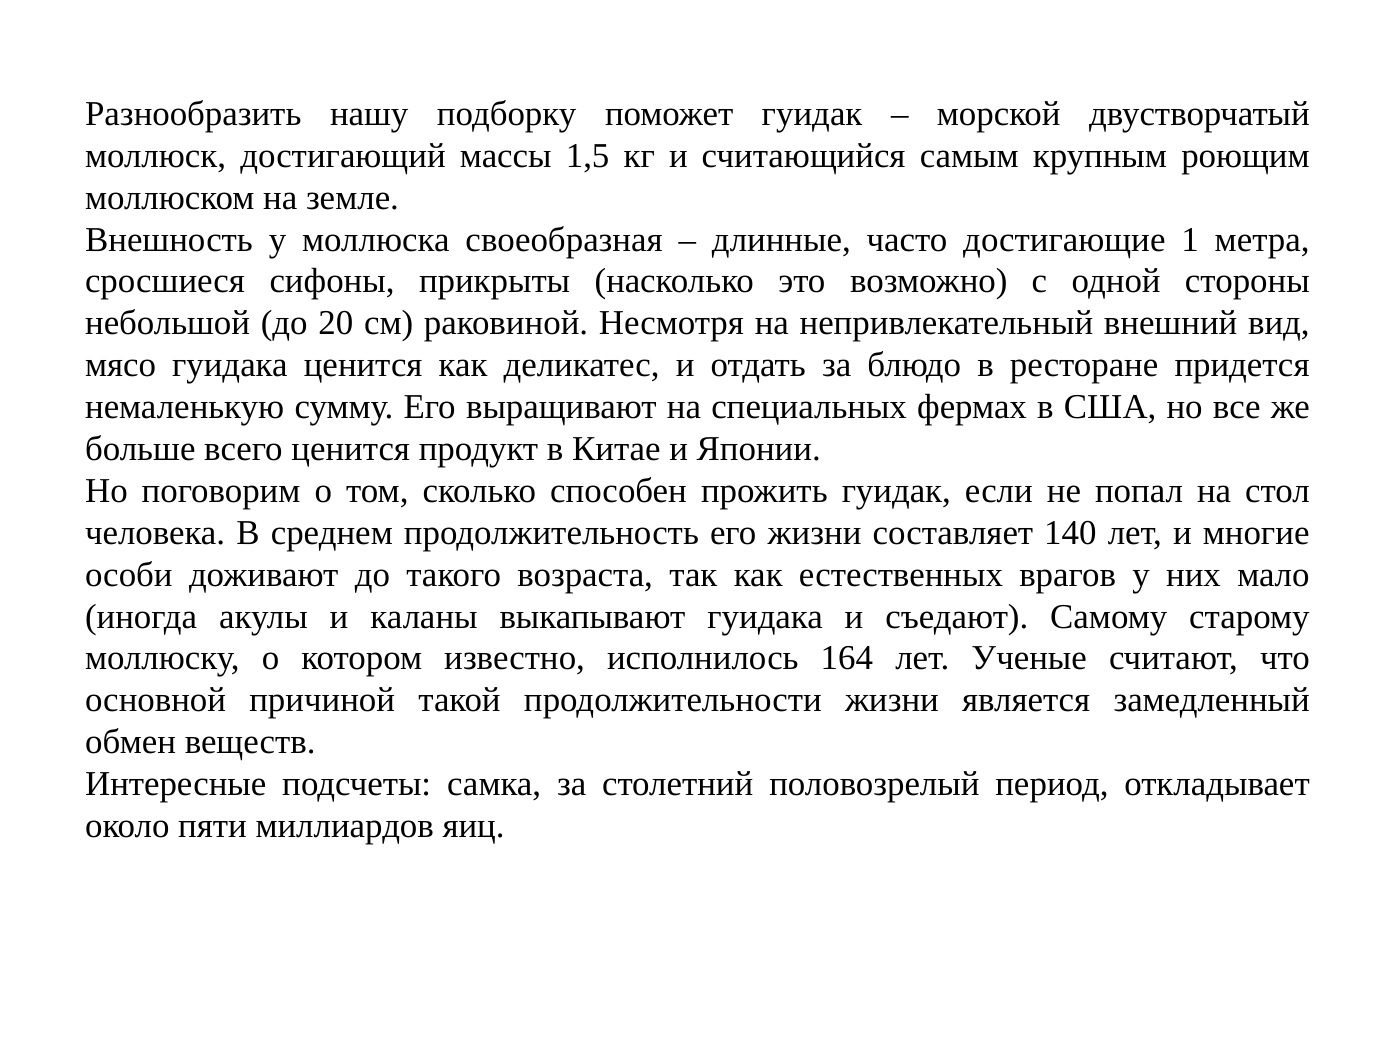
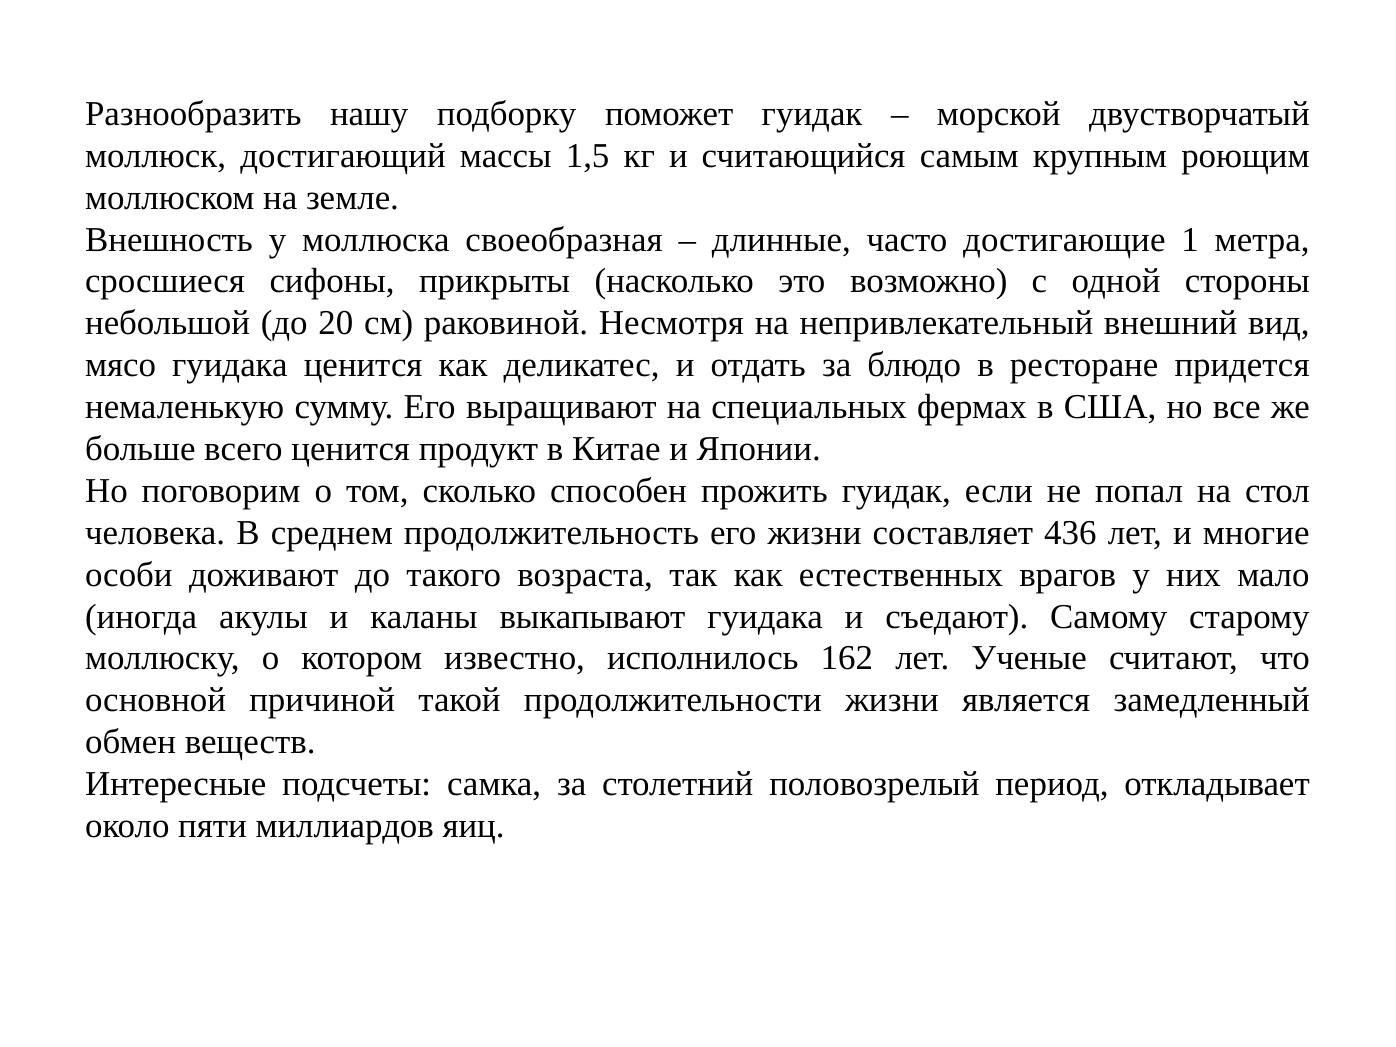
140: 140 -> 436
164: 164 -> 162
